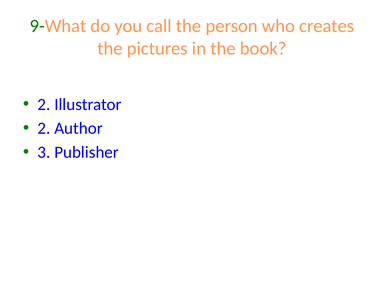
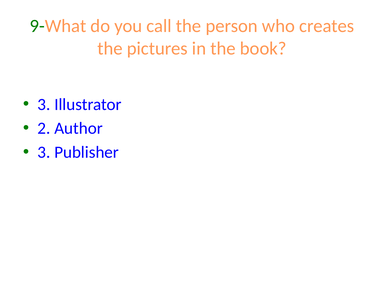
2 at (44, 104): 2 -> 3
